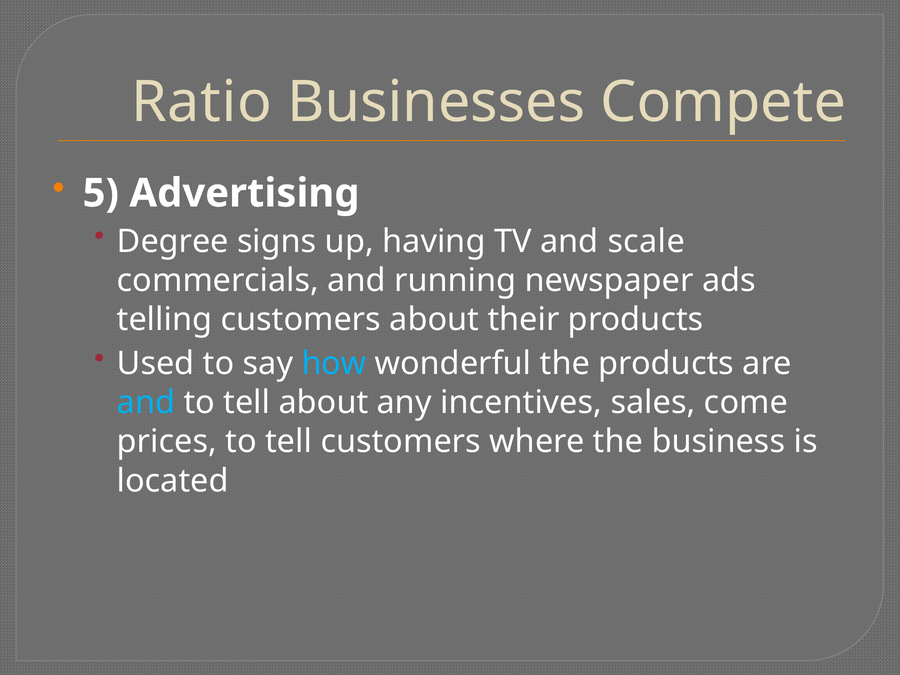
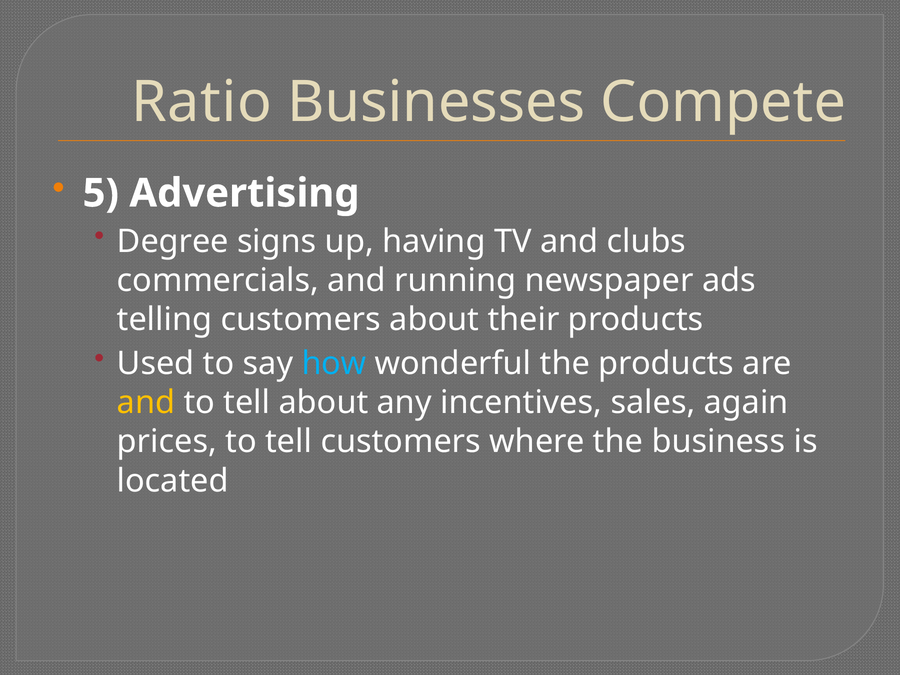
scale: scale -> clubs
and at (146, 403) colour: light blue -> yellow
come: come -> again
